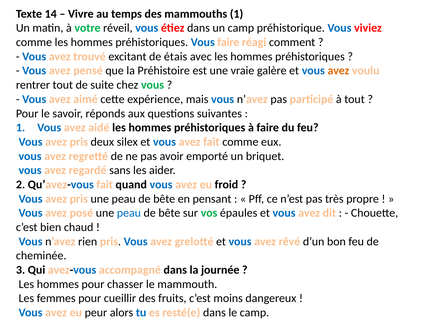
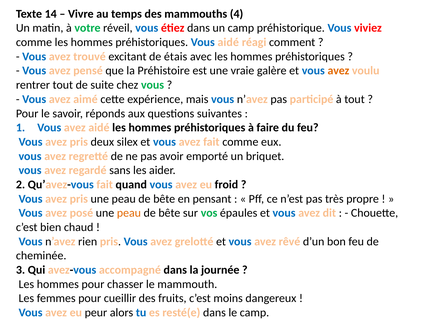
mammouths 1: 1 -> 4
Vous faire: faire -> aidé
peau at (129, 213) colour: blue -> orange
